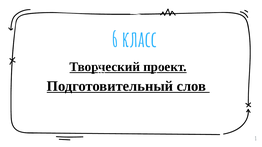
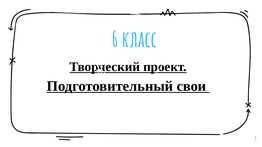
слов: слов -> свои
